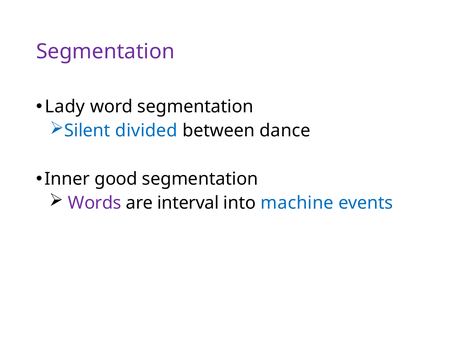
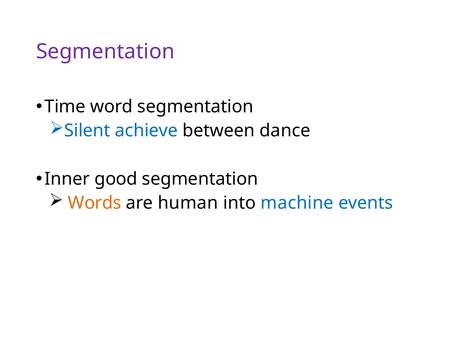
Lady: Lady -> Time
divided: divided -> achieve
Words colour: purple -> orange
interval: interval -> human
